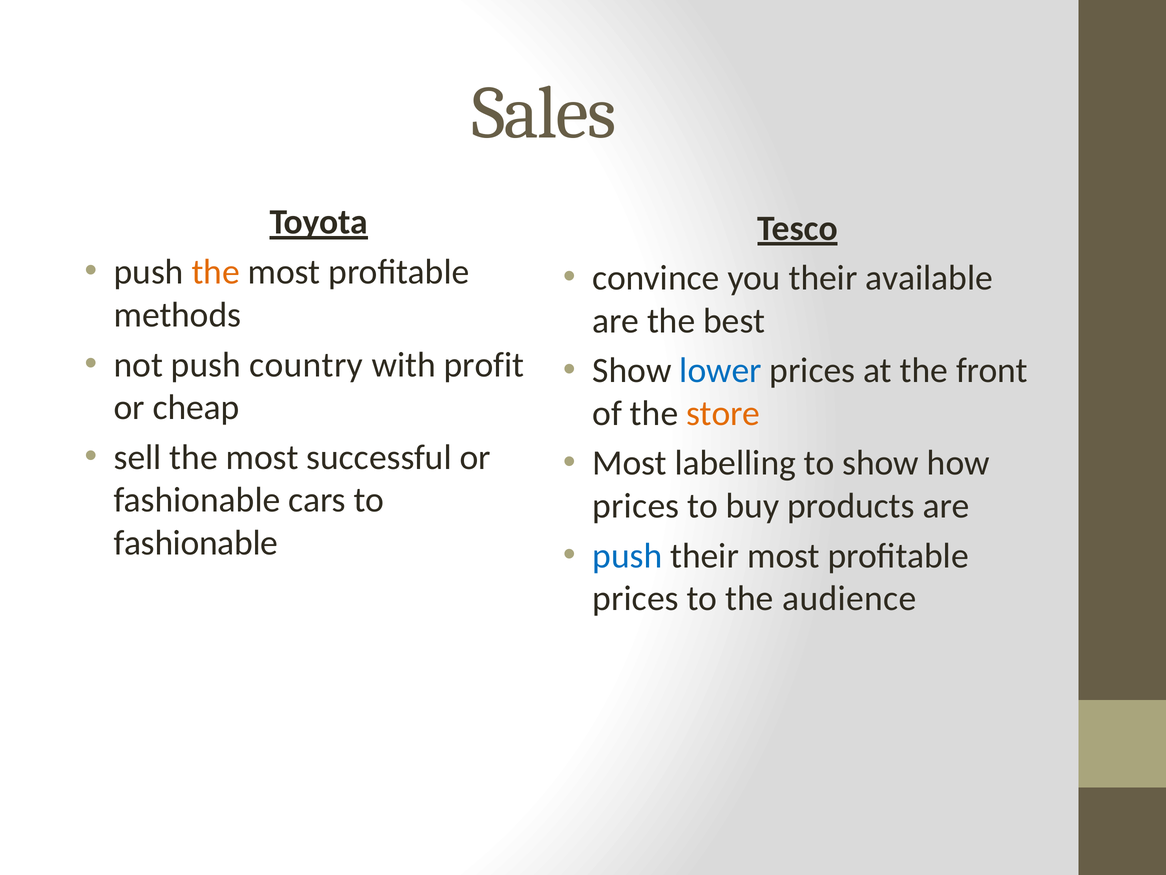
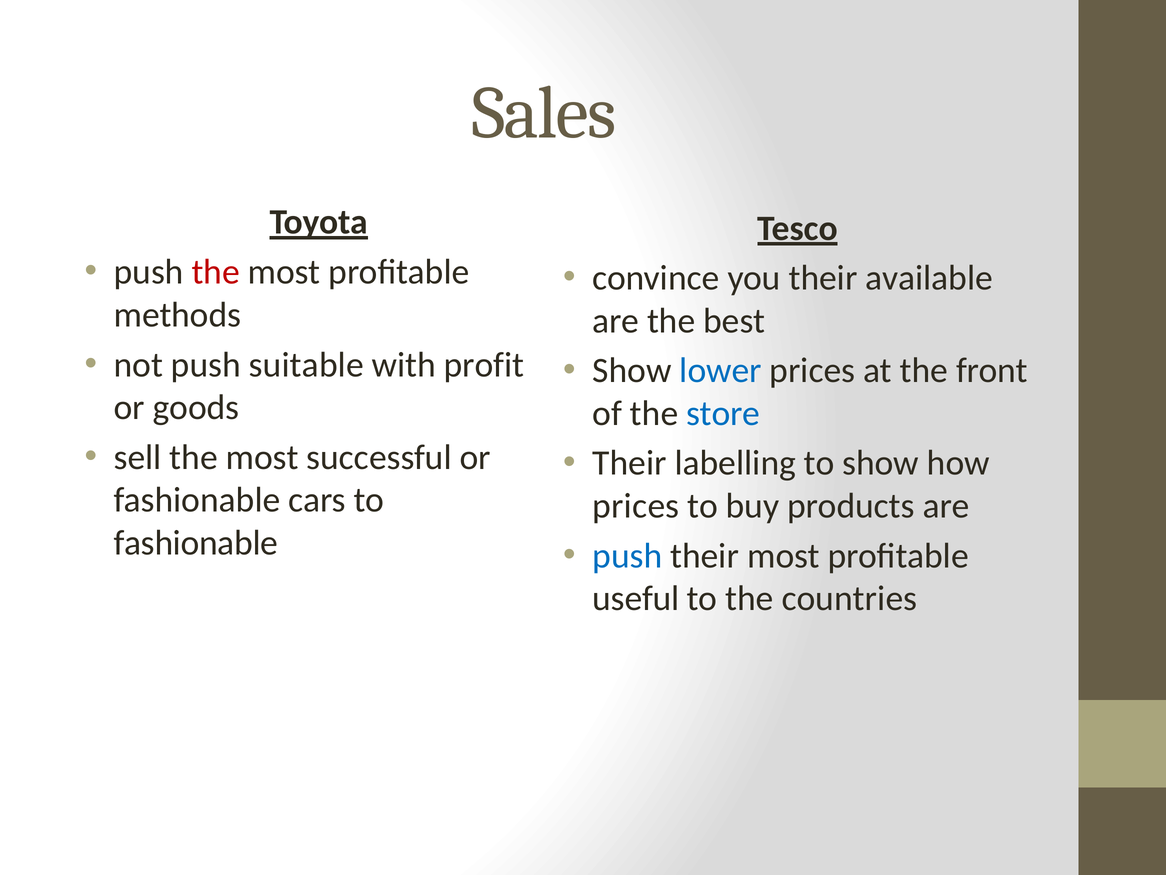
the at (216, 272) colour: orange -> red
country: country -> suitable
cheap: cheap -> goods
store colour: orange -> blue
Most at (630, 463): Most -> Their
prices at (636, 598): prices -> useful
audience: audience -> countries
